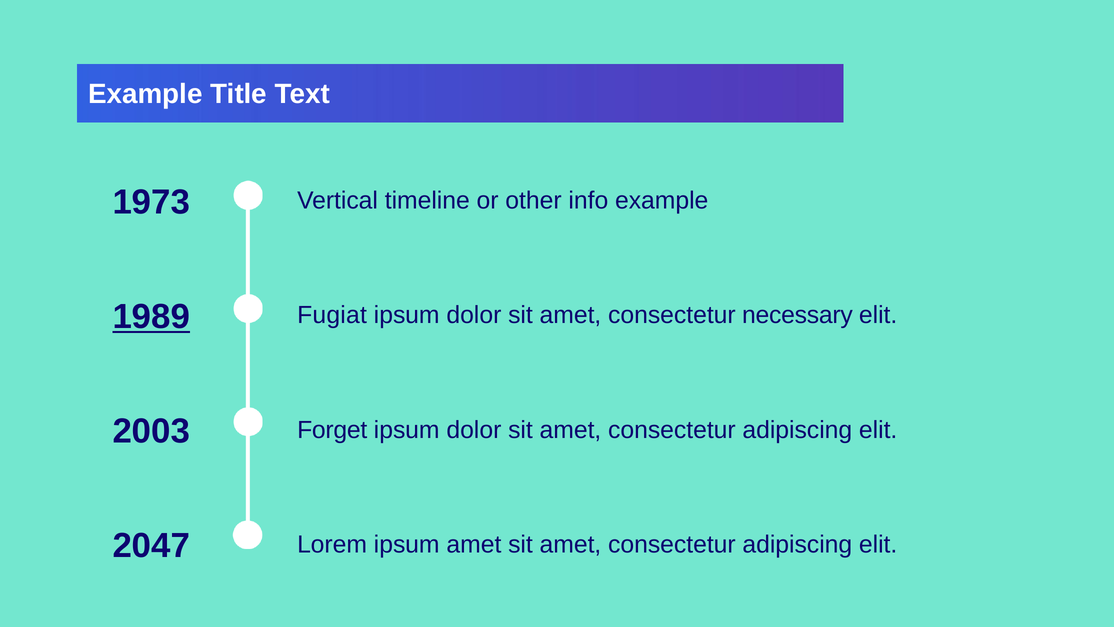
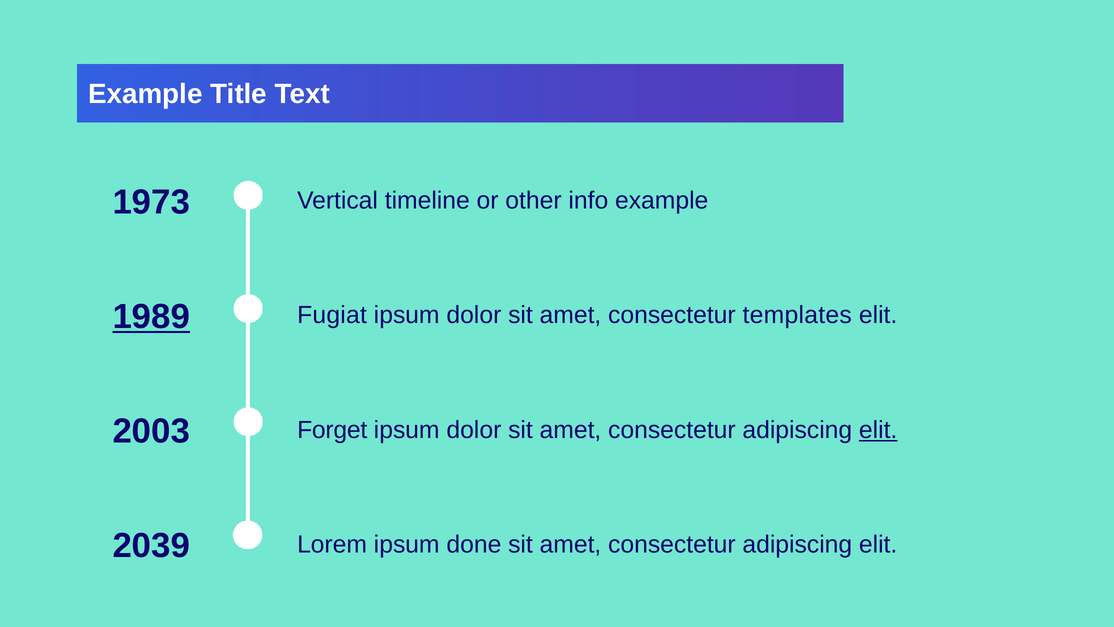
necessary: necessary -> templates
elit at (878, 430) underline: none -> present
2047: 2047 -> 2039
ipsum amet: amet -> done
